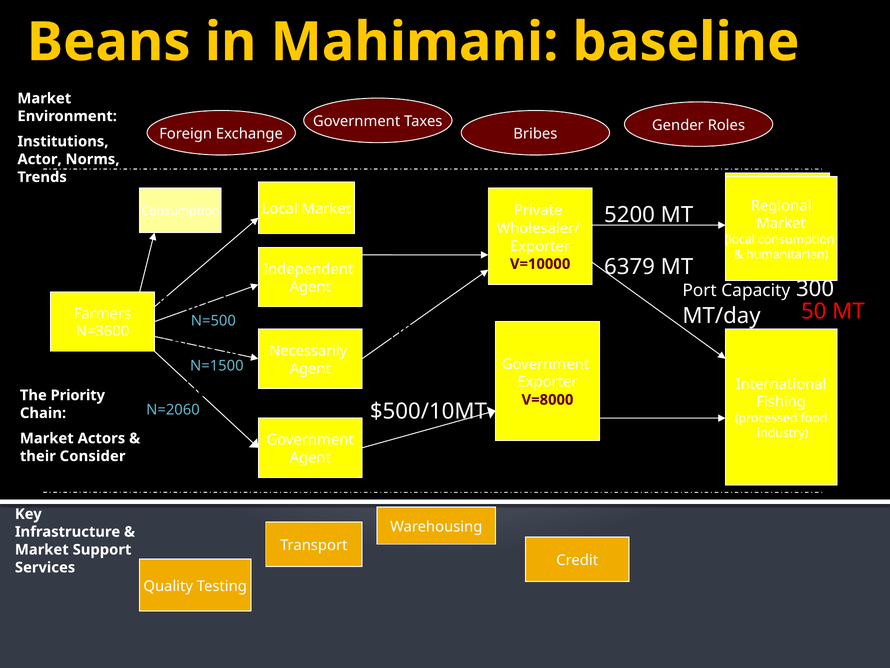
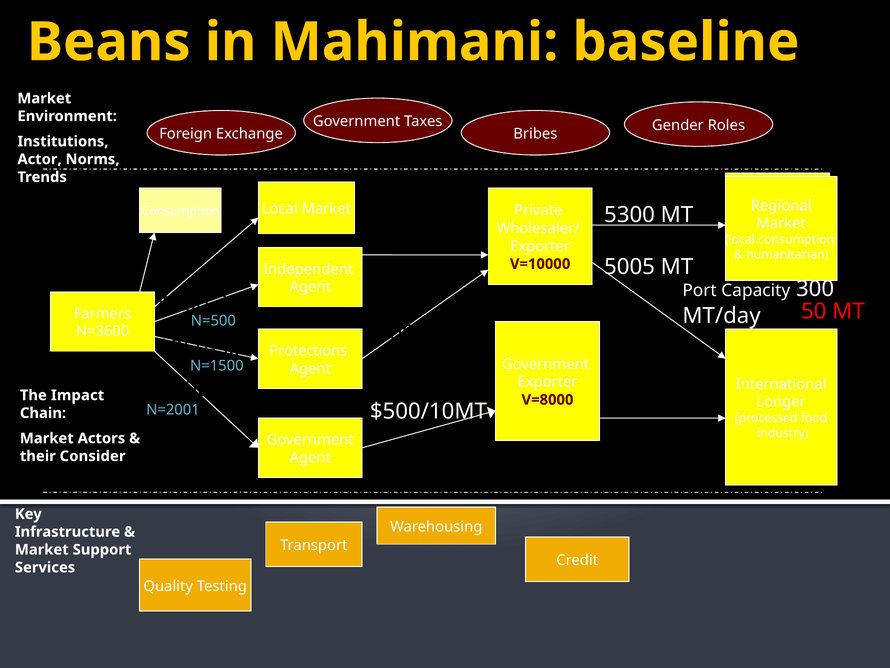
5200: 5200 -> 5300
6379: 6379 -> 5005
Necessarily: Necessarily -> Protections
Priority: Priority -> Impact
Fishing: Fishing -> Longer
N=2060: N=2060 -> N=2001
